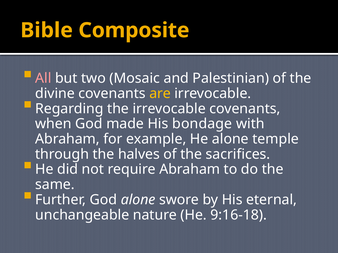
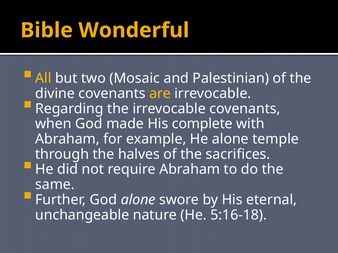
Composite: Composite -> Wonderful
All colour: pink -> yellow
bondage: bondage -> complete
9:16-18: 9:16-18 -> 5:16-18
